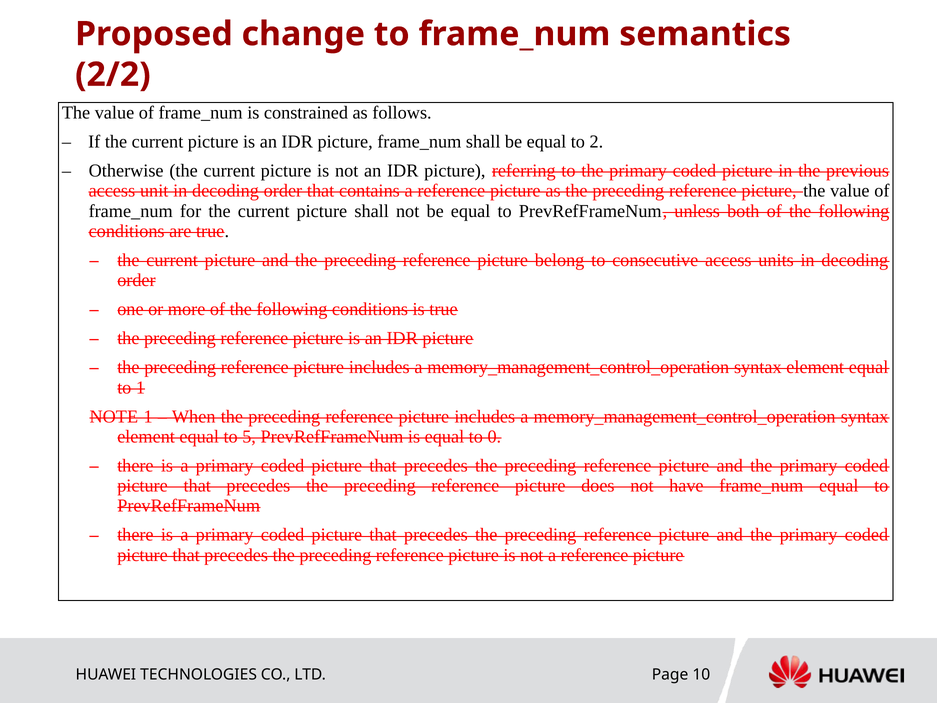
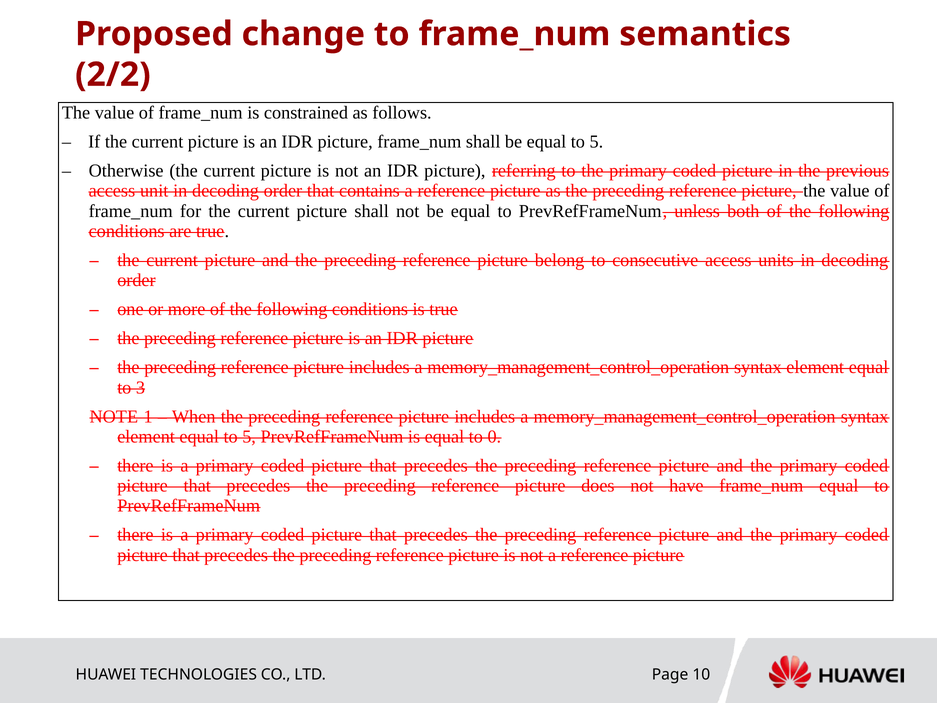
be equal to 2: 2 -> 5
to 1: 1 -> 3
